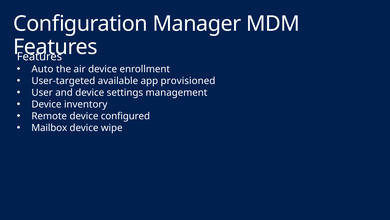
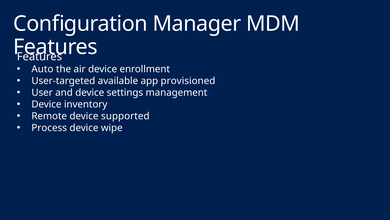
configured: configured -> supported
Mailbox: Mailbox -> Process
